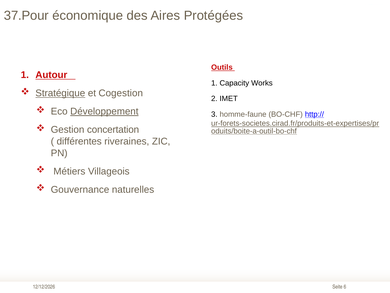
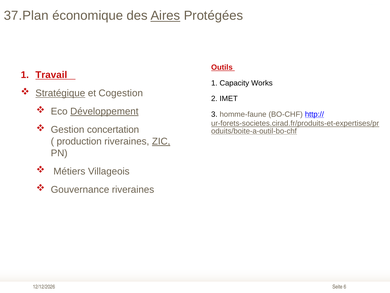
37.Pour: 37.Pour -> 37.Plan
Aires underline: none -> present
Autour: Autour -> Travail
différentes: différentes -> production
ZIC underline: none -> present
Gouvernance naturelles: naturelles -> riveraines
